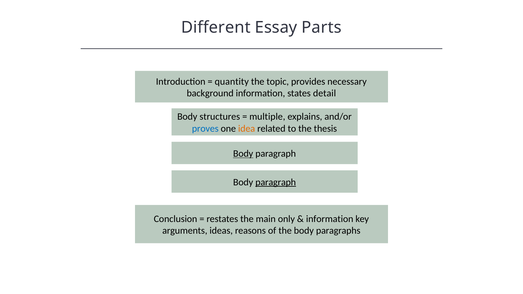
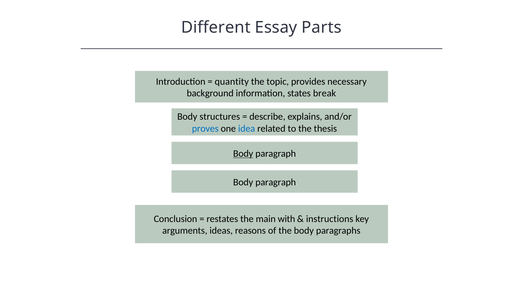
detail: detail -> break
multiple: multiple -> describe
idea colour: orange -> blue
paragraph at (276, 182) underline: present -> none
only: only -> with
information at (330, 219): information -> instructions
